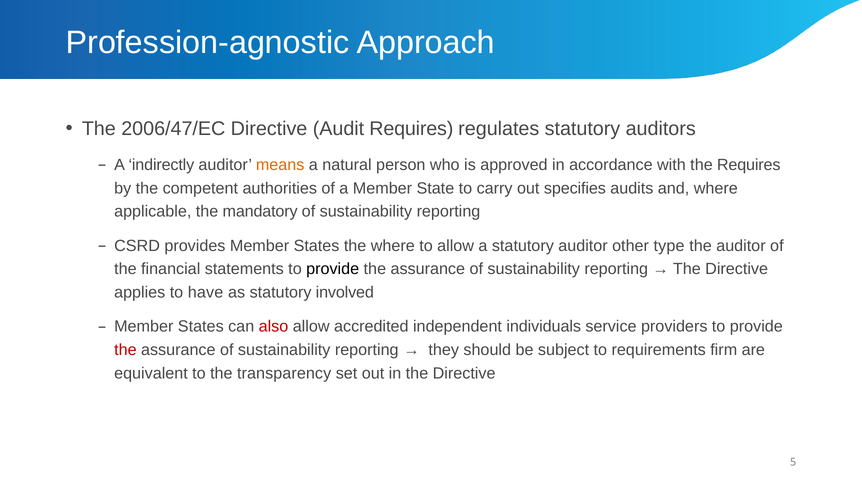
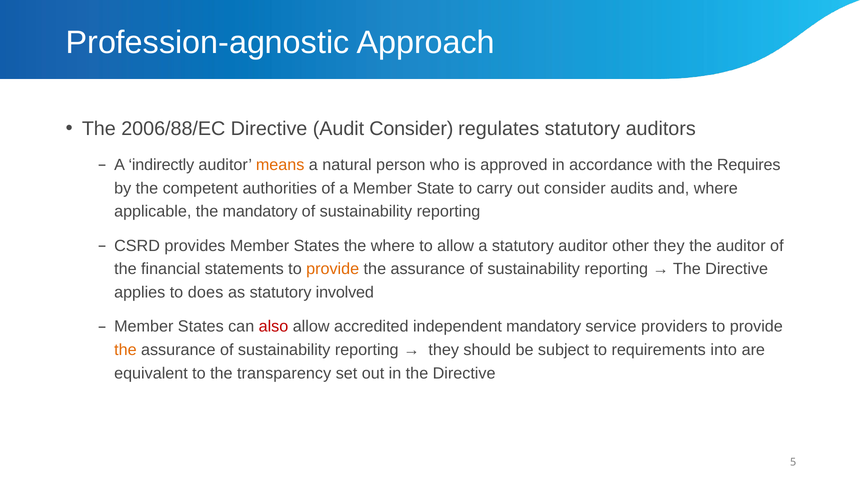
2006/47/EC: 2006/47/EC -> 2006/88/EC
Audit Requires: Requires -> Consider
out specifies: specifies -> consider
other type: type -> they
provide at (333, 269) colour: black -> orange
have: have -> does
independent individuals: individuals -> mandatory
the at (125, 350) colour: red -> orange
firm: firm -> into
